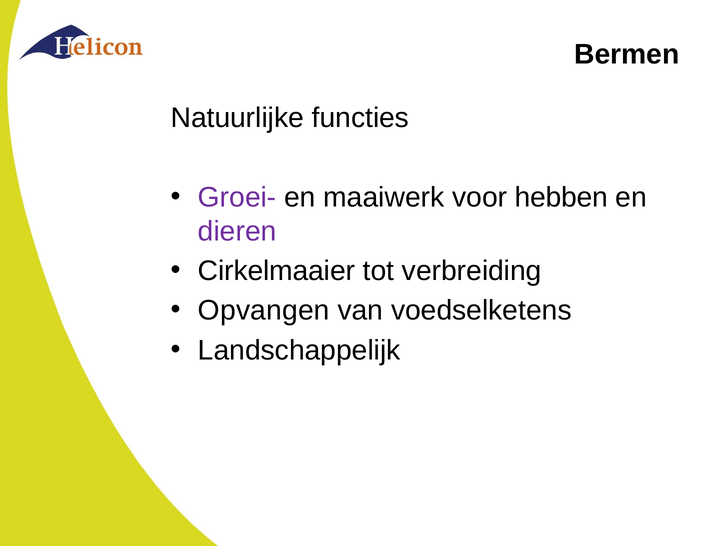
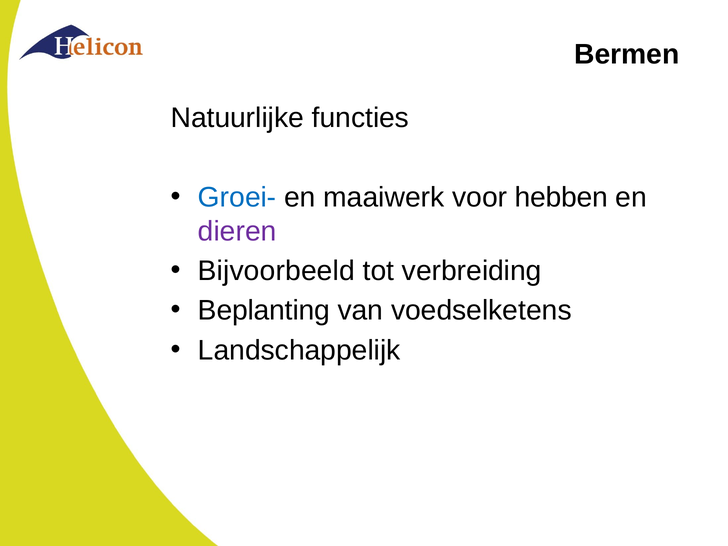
Groei- colour: purple -> blue
Cirkelmaaier: Cirkelmaaier -> Bijvoorbeeld
Opvangen: Opvangen -> Beplanting
